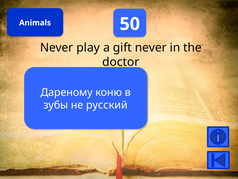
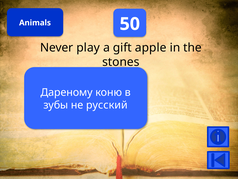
gift never: never -> apple
doctor: doctor -> stones
